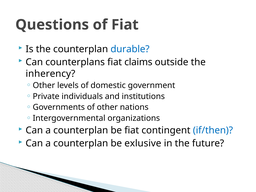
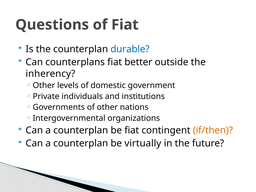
claims: claims -> better
if/then colour: blue -> orange
exlusive: exlusive -> virtually
